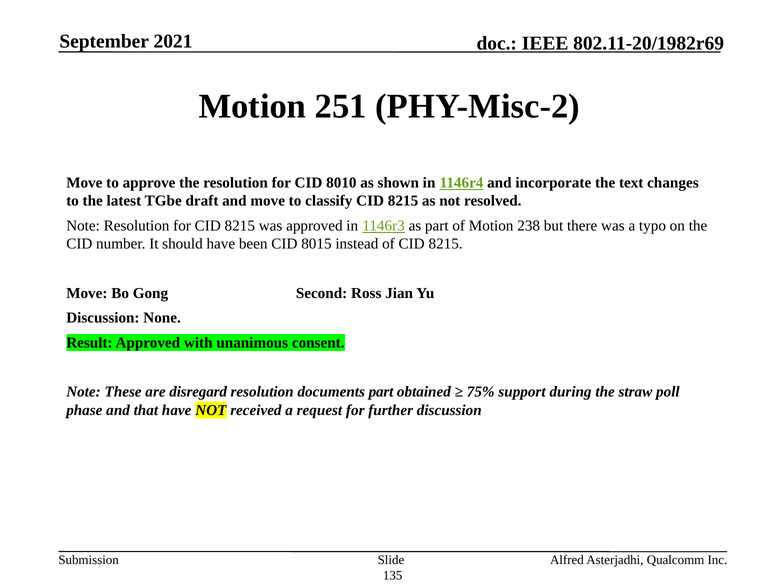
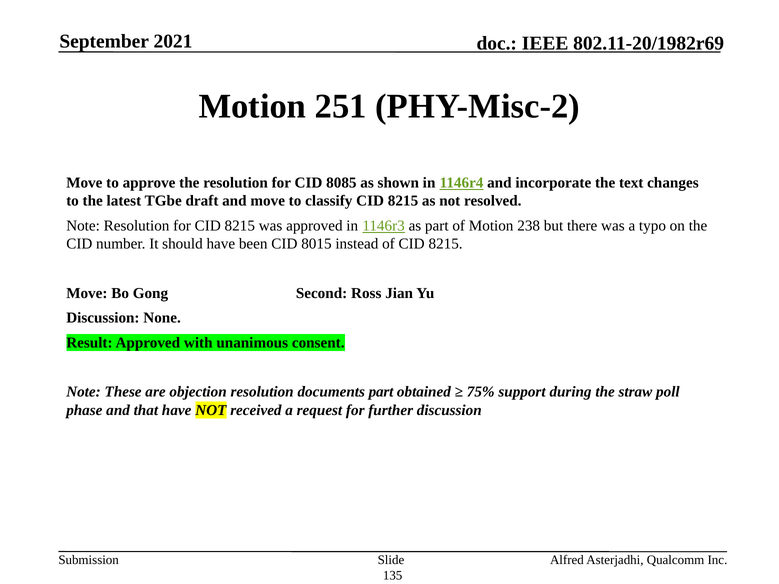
8010: 8010 -> 8085
disregard: disregard -> objection
